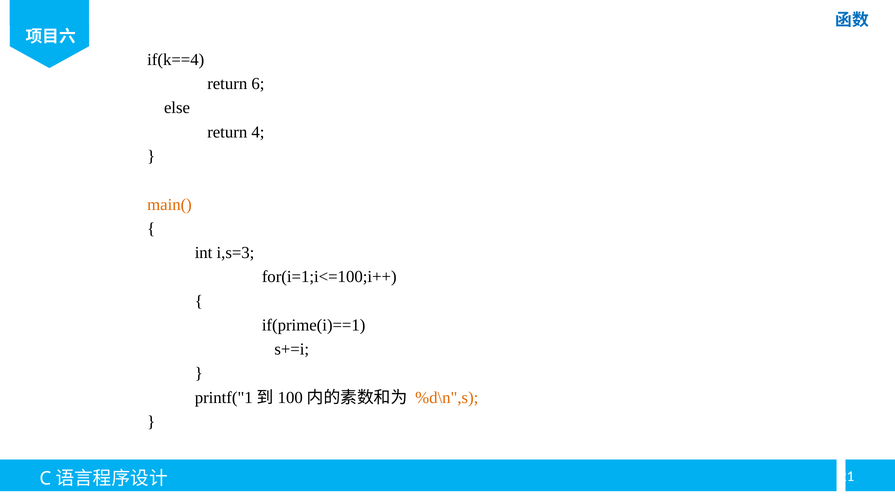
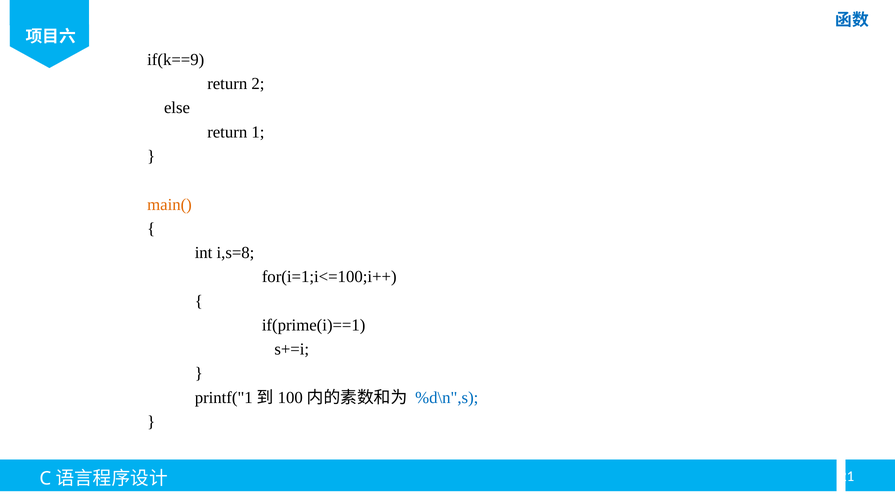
if(k==4: if(k==4 -> if(k==9
6: 6 -> 2
4: 4 -> 1
i,s=3: i,s=3 -> i,s=8
%d\n",s colour: orange -> blue
